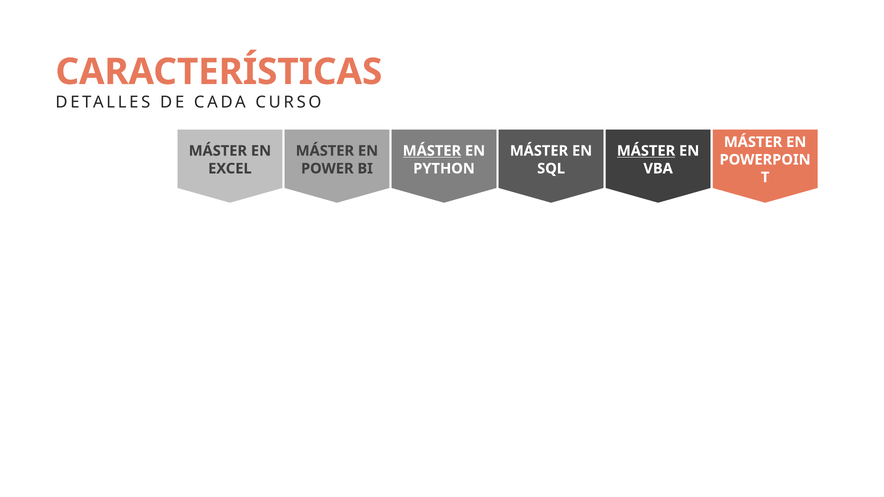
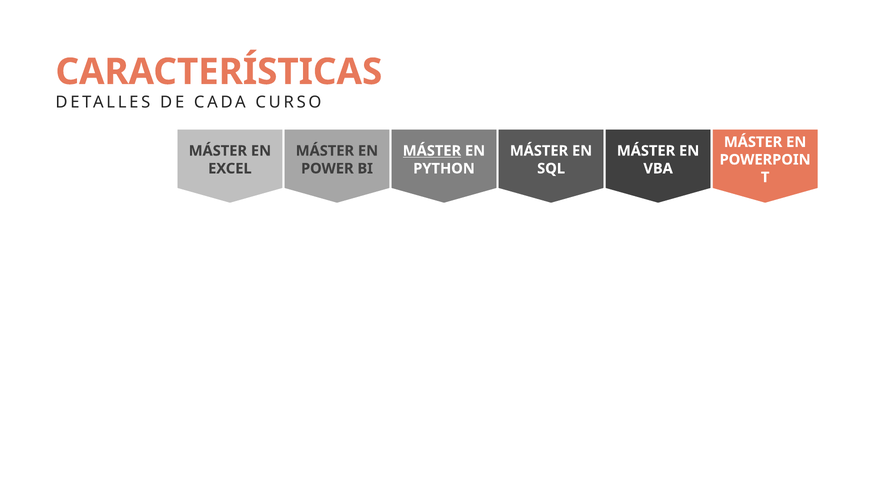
MÁSTER at (646, 151) underline: present -> none
